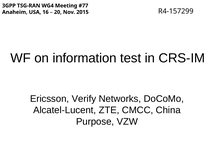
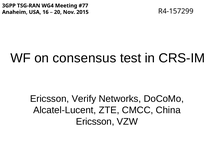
information: information -> consensus
Purpose at (95, 121): Purpose -> Ericsson
